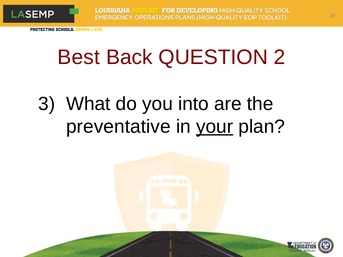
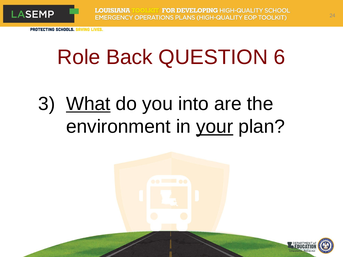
Best: Best -> Role
2: 2 -> 6
What underline: none -> present
preventative: preventative -> environment
